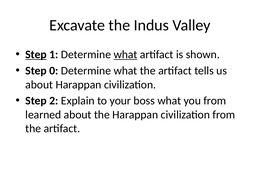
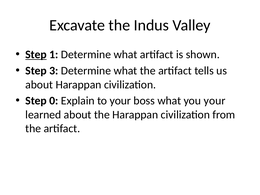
what at (125, 55) underline: present -> none
0: 0 -> 3
2: 2 -> 0
you from: from -> your
